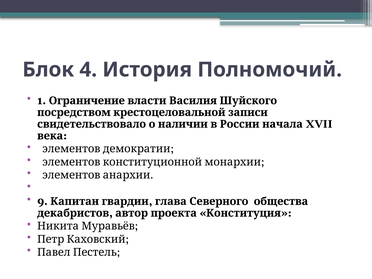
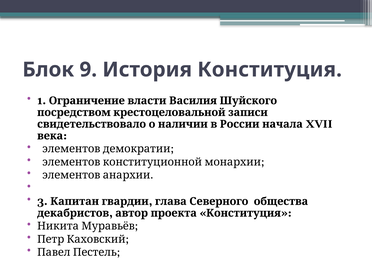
4: 4 -> 9
История Полномочий: Полномочий -> Конституция
9: 9 -> 3
